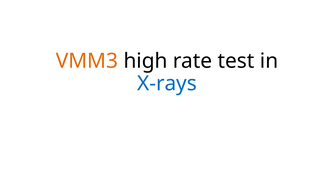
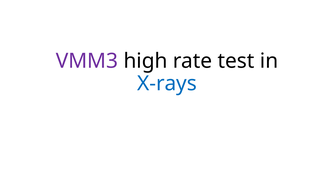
VMM3 colour: orange -> purple
